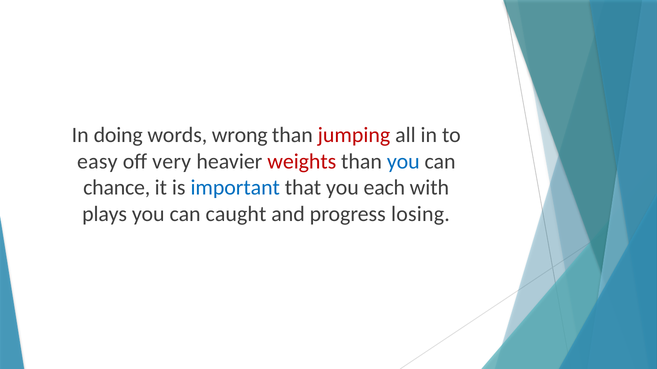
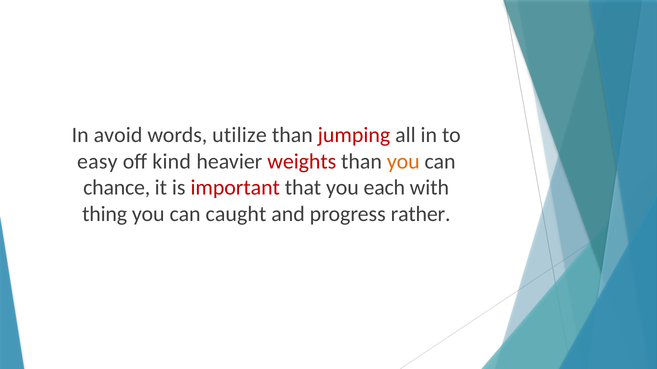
doing: doing -> avoid
wrong: wrong -> utilize
very: very -> kind
you at (403, 162) colour: blue -> orange
important colour: blue -> red
plays: plays -> thing
losing: losing -> rather
